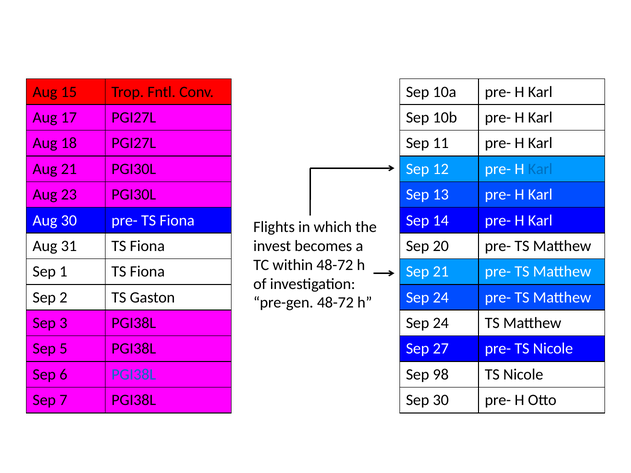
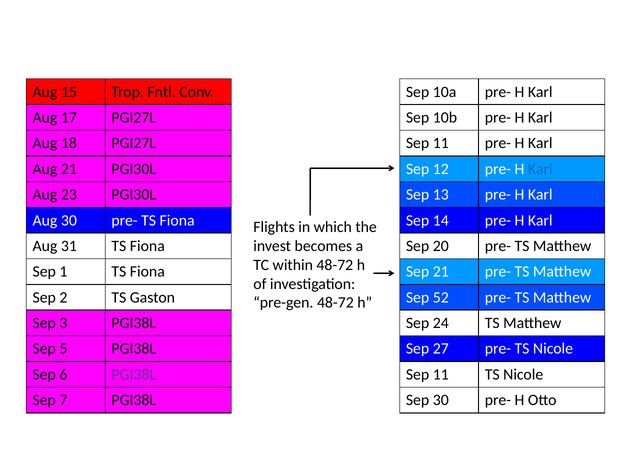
24 at (441, 298): 24 -> 52
PGI38L at (134, 375) colour: blue -> purple
98 at (441, 375): 98 -> 11
